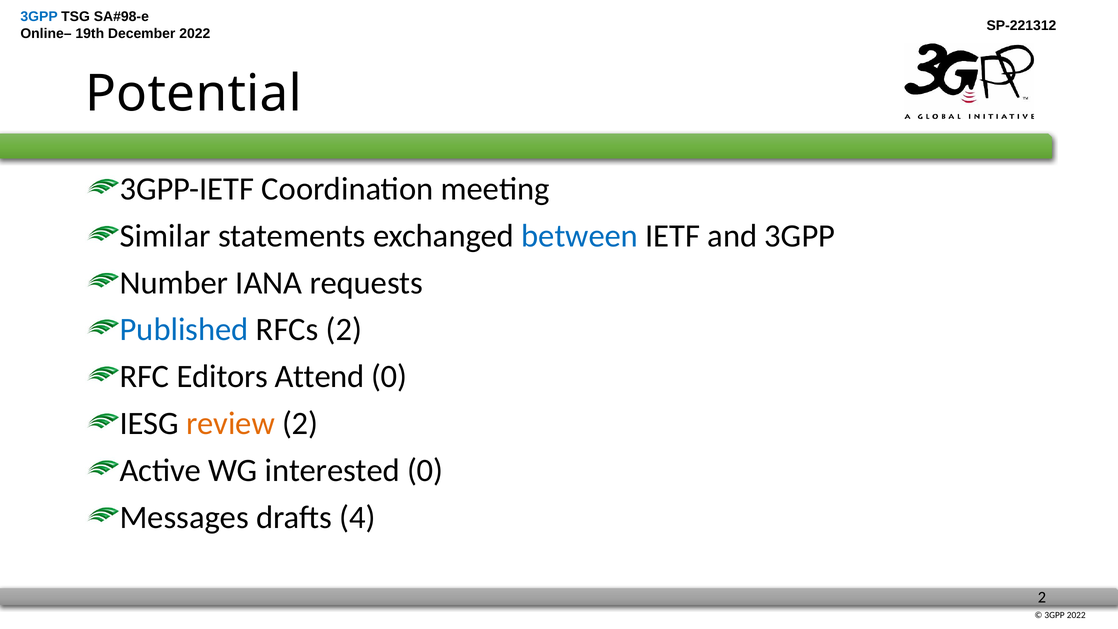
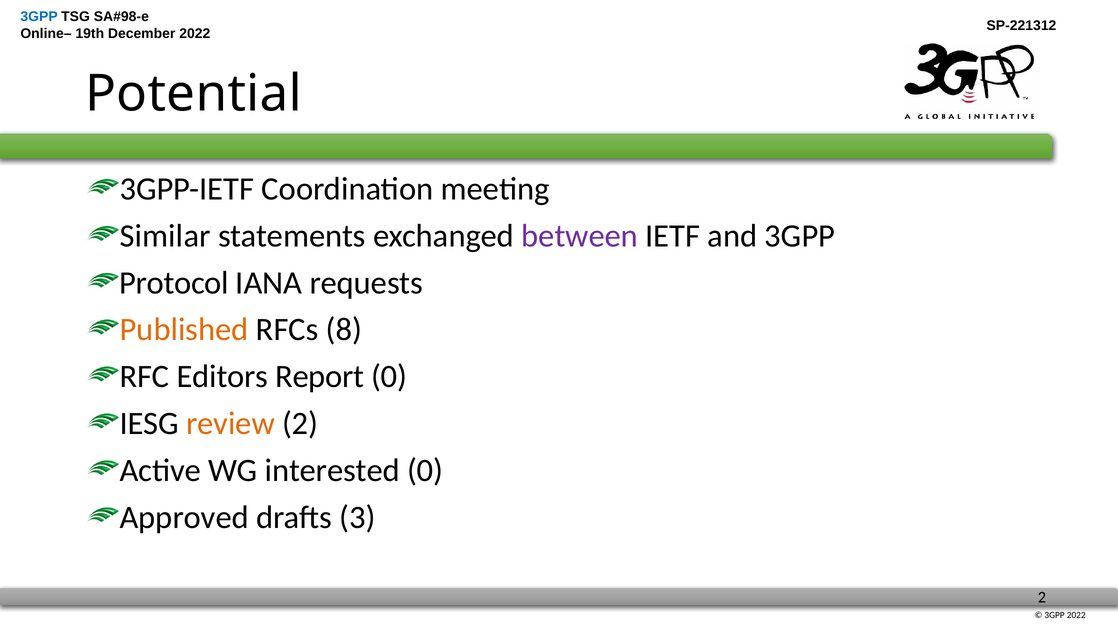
between colour: blue -> purple
Number: Number -> Protocol
Published colour: blue -> orange
RFCs 2: 2 -> 8
Attend: Attend -> Report
Messages: Messages -> Approved
4: 4 -> 3
